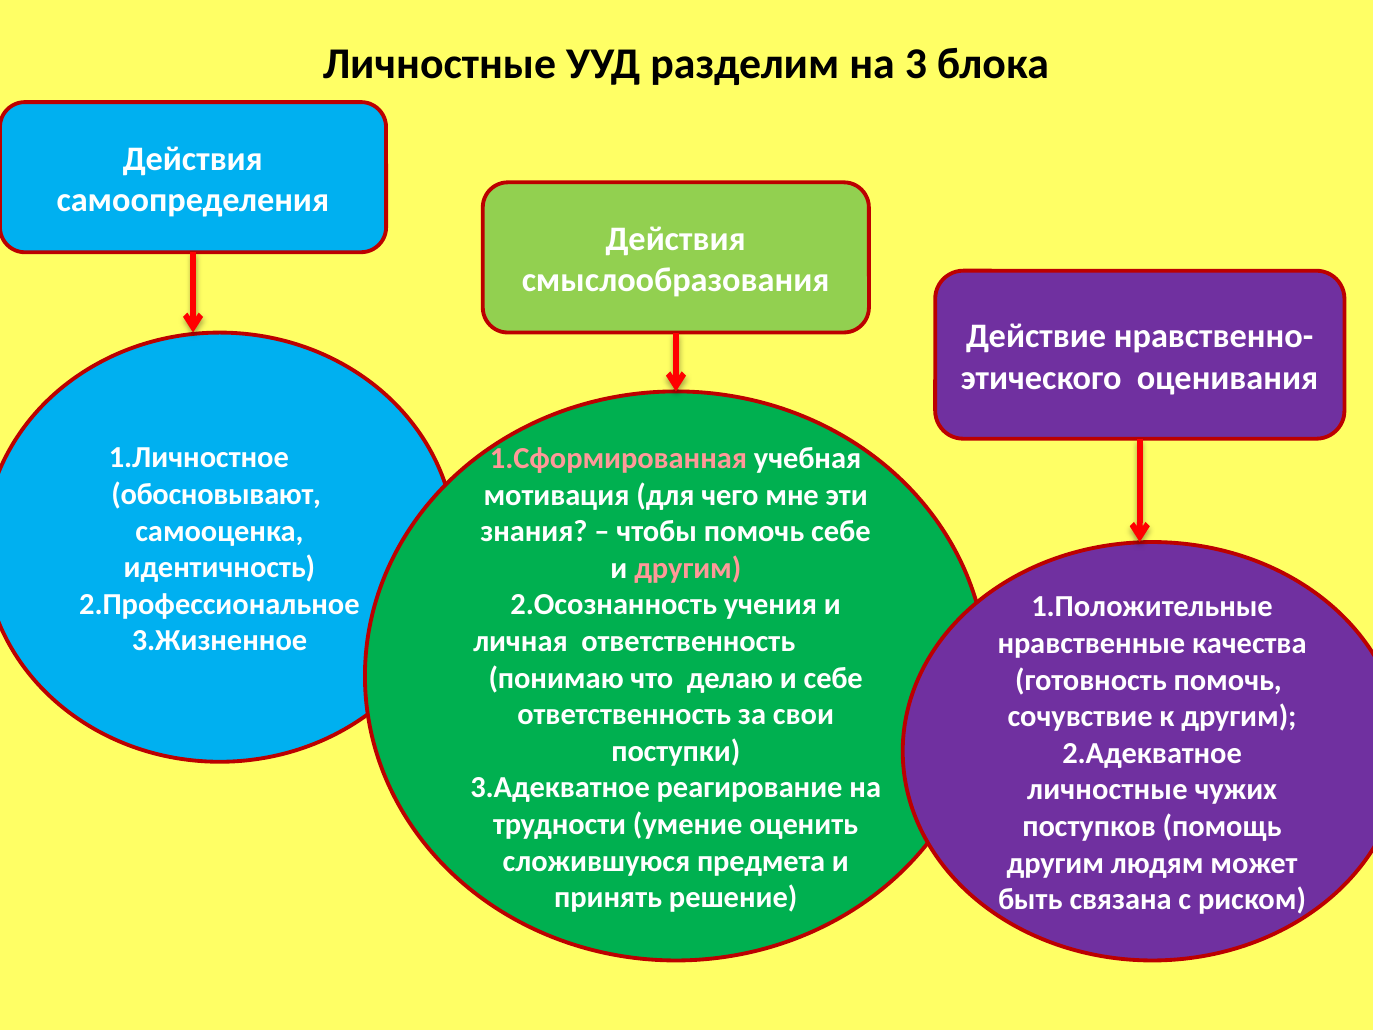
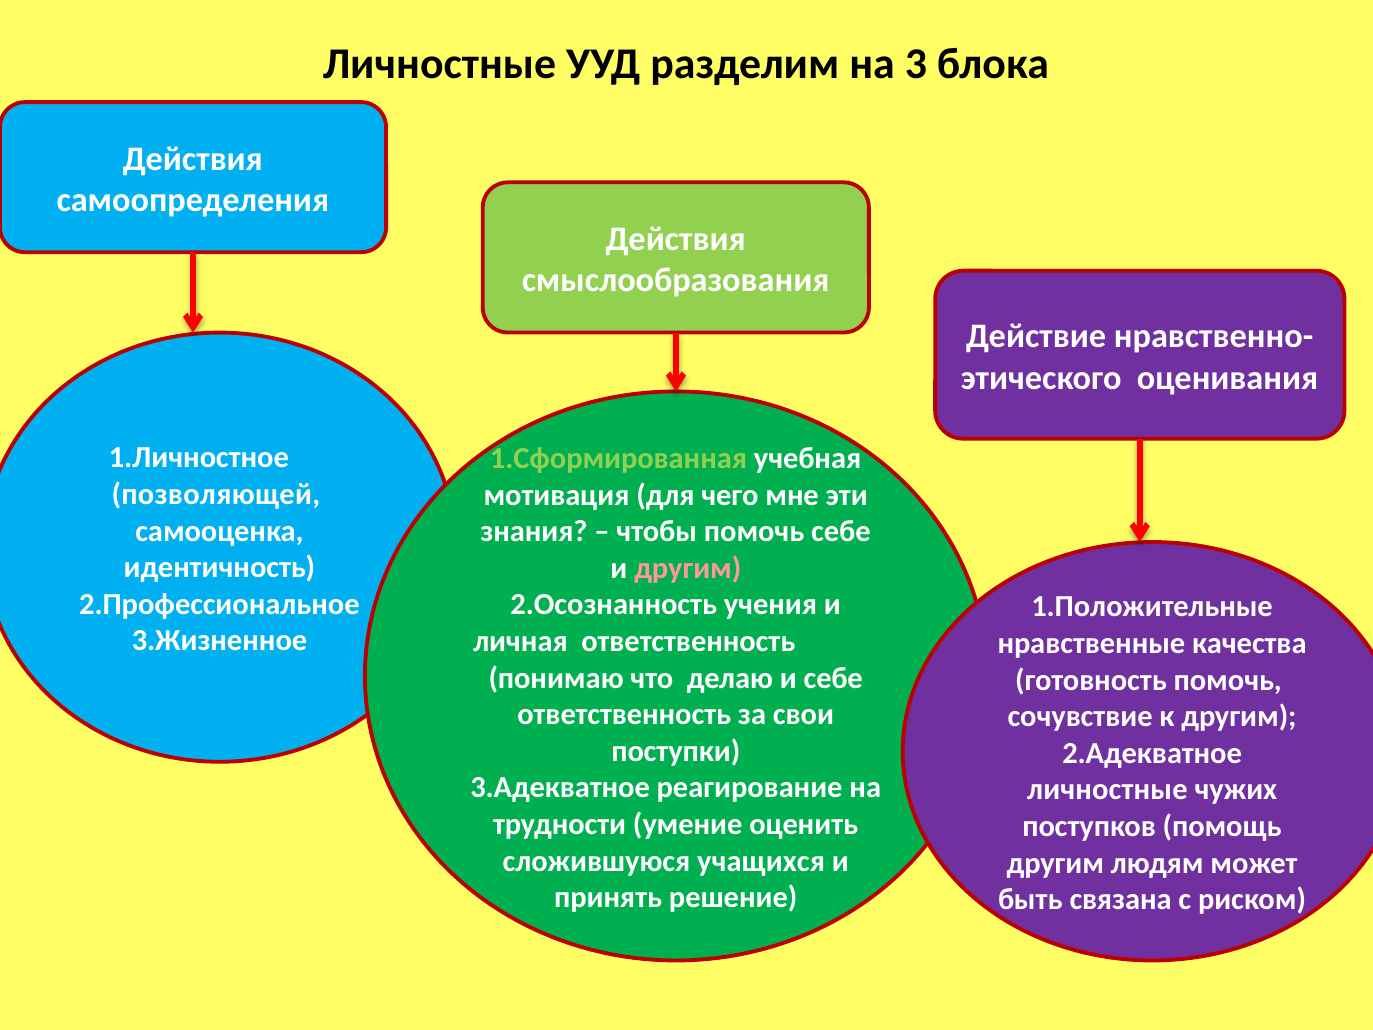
1.Сформированная colour: pink -> light green
обосновывают: обосновывают -> позволяющей
предмета: предмета -> учащихся
